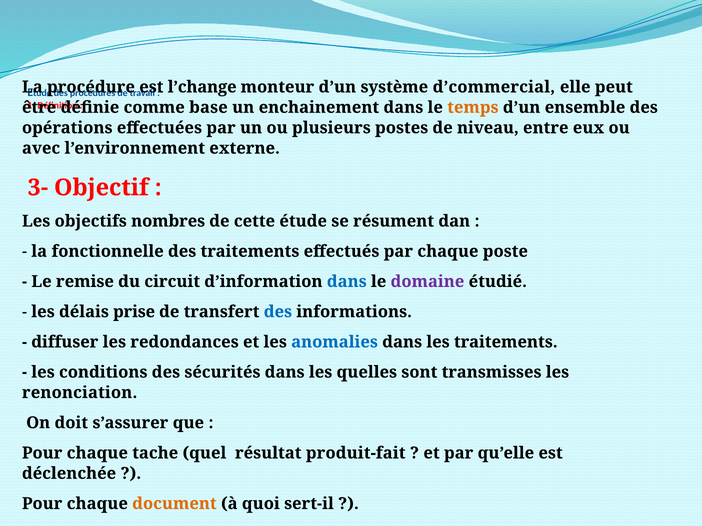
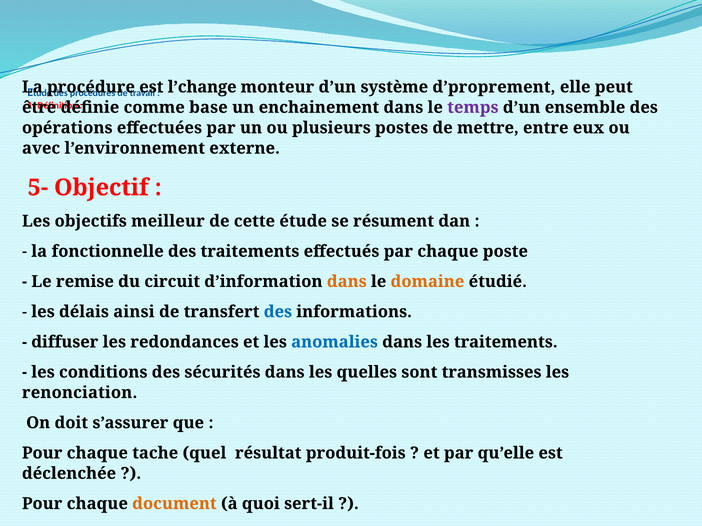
d’commercial: d’commercial -> d’proprement
temps colour: orange -> purple
niveau: niveau -> mettre
3-: 3- -> 5-
nombres: nombres -> meilleur
dans at (347, 282) colour: blue -> orange
domaine colour: purple -> orange
prise: prise -> ainsi
produit-fait: produit-fait -> produit-fois
